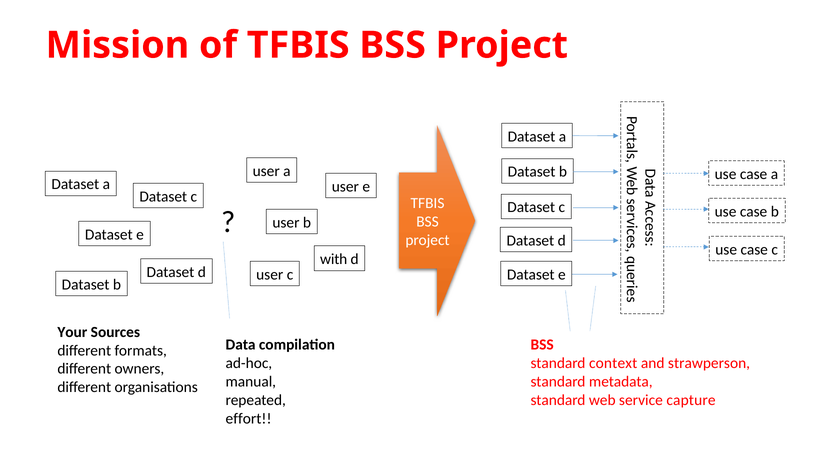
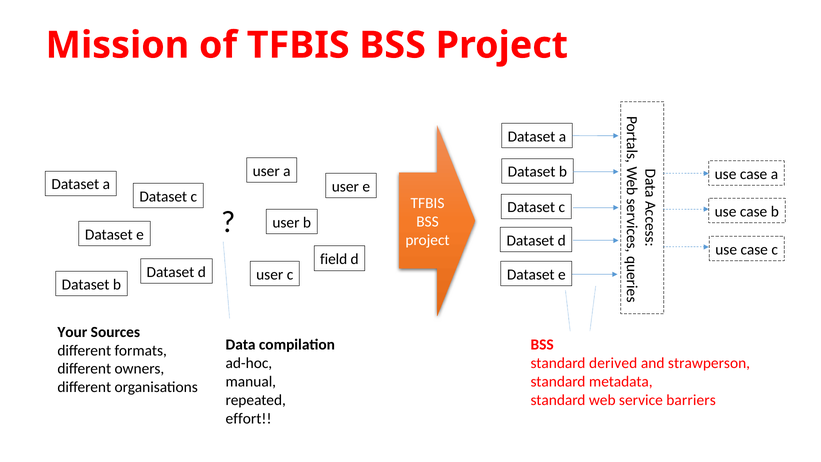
with: with -> field
context: context -> derived
capture: capture -> barriers
